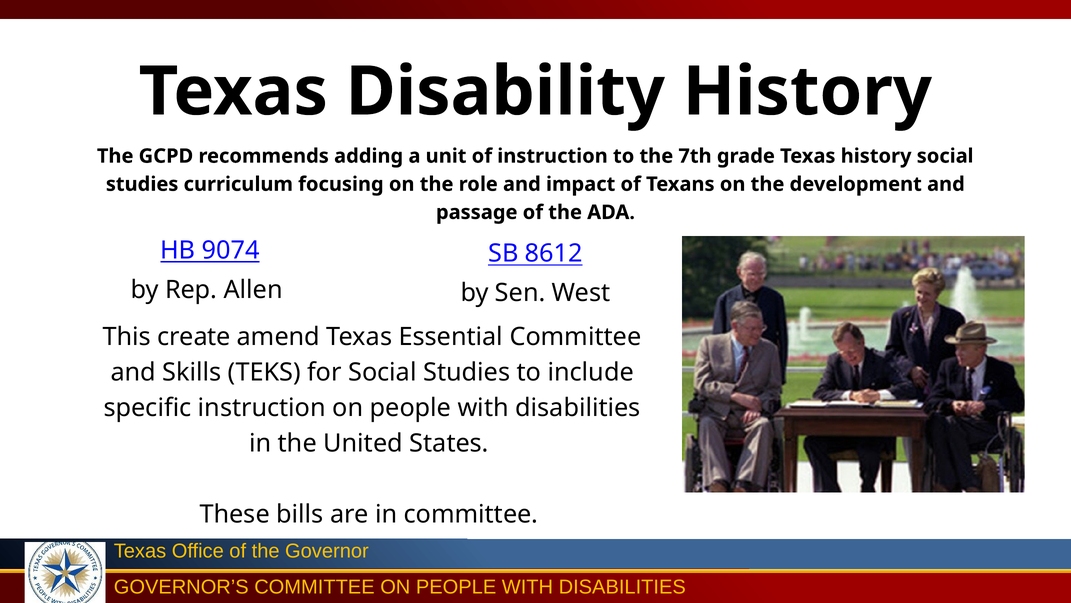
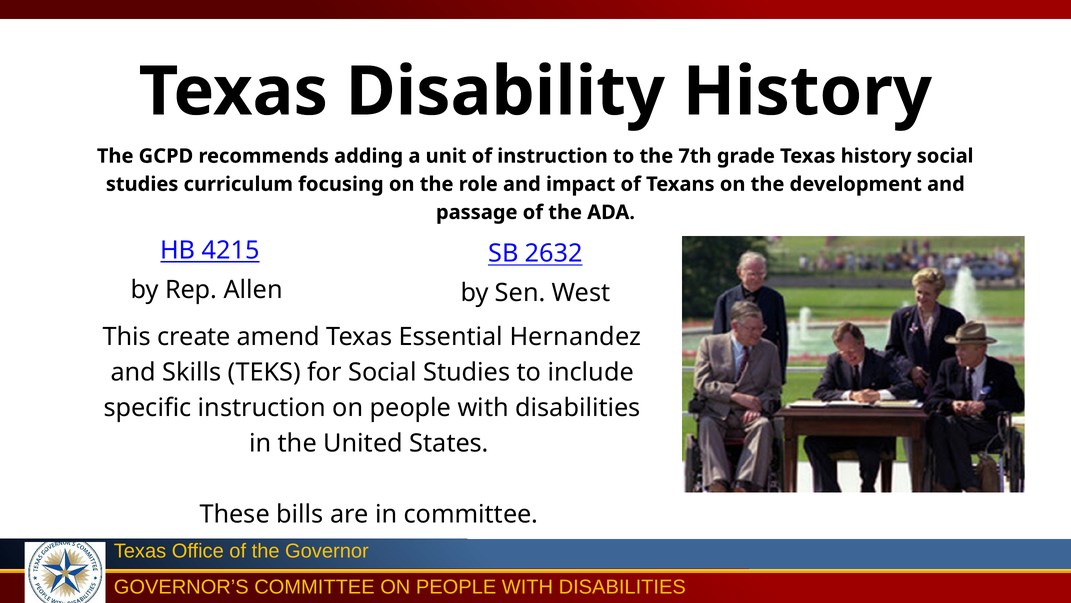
9074: 9074 -> 4215
8612: 8612 -> 2632
Essential Committee: Committee -> Hernandez
